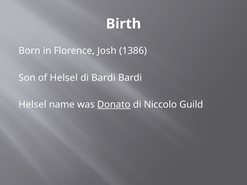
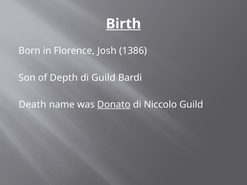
Birth underline: none -> present
of Helsel: Helsel -> Depth
di Bardi: Bardi -> Guild
Helsel at (32, 105): Helsel -> Death
